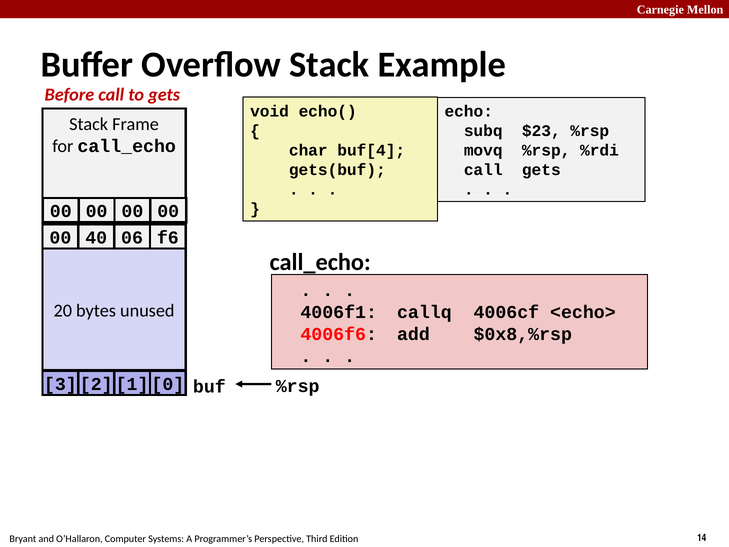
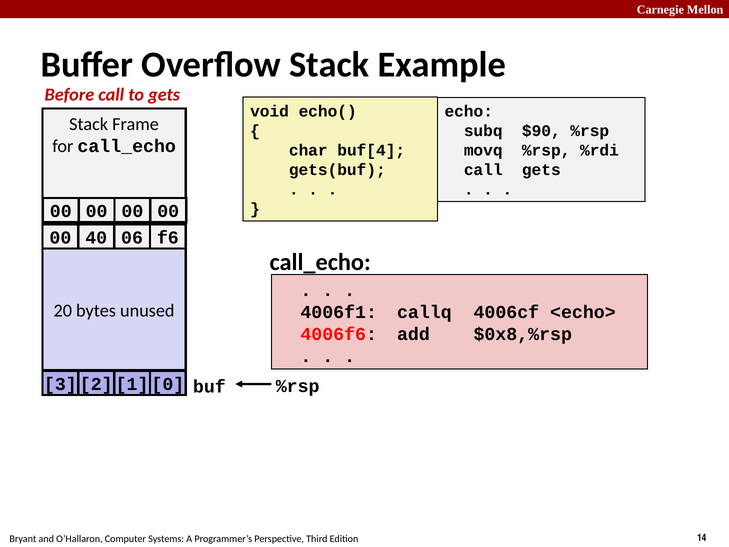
$23: $23 -> $90
